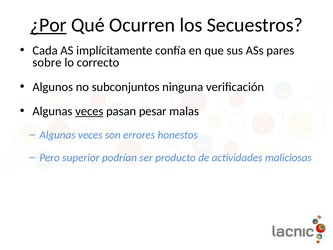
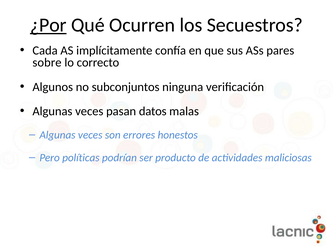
veces at (89, 111) underline: present -> none
pesar: pesar -> datos
superior: superior -> políticas
